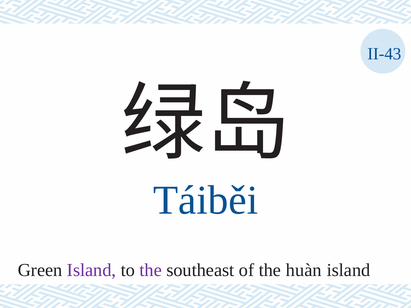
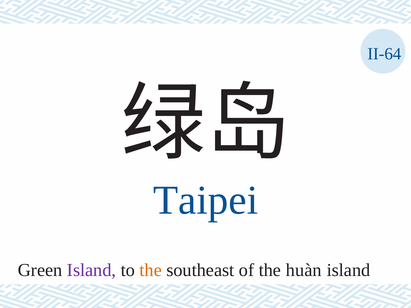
II-43: II-43 -> II-64
Táiběi: Táiběi -> Taipei
the at (151, 270) colour: purple -> orange
